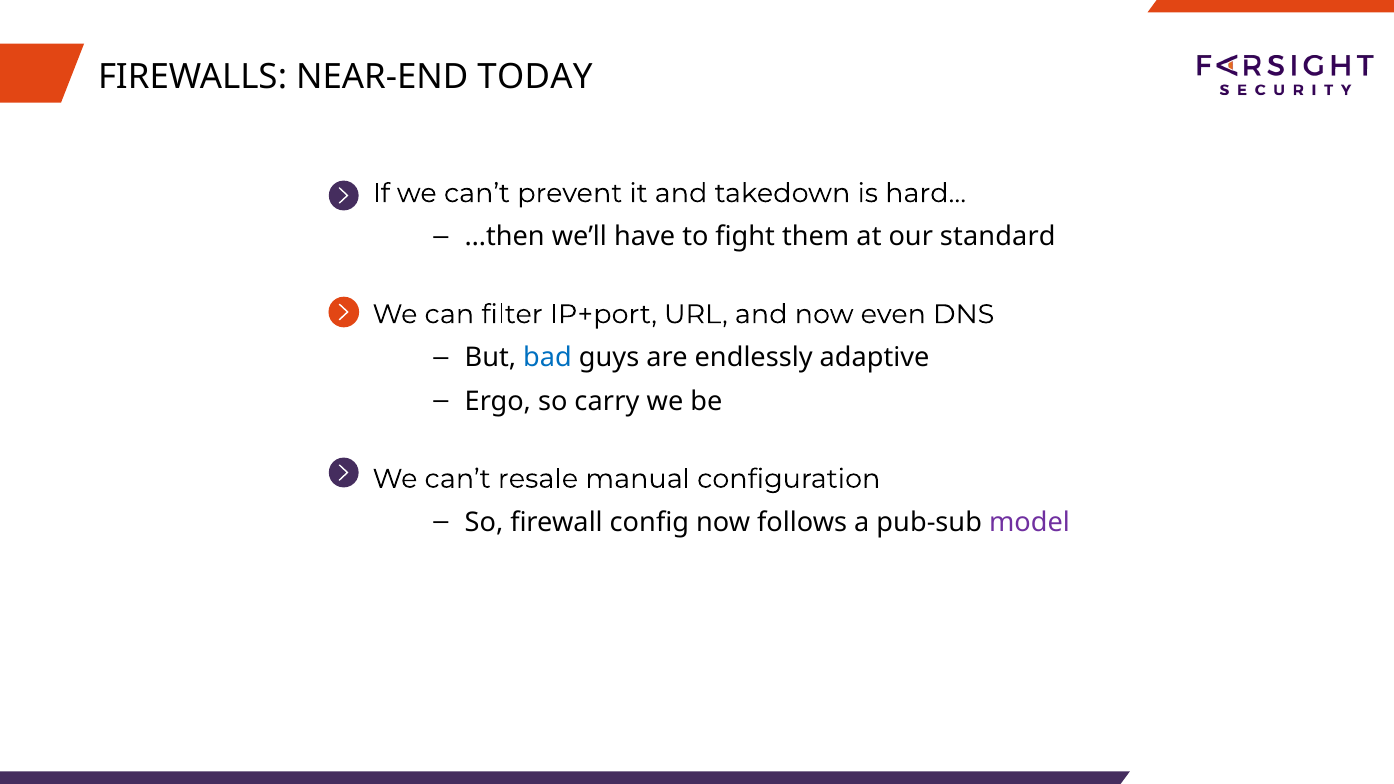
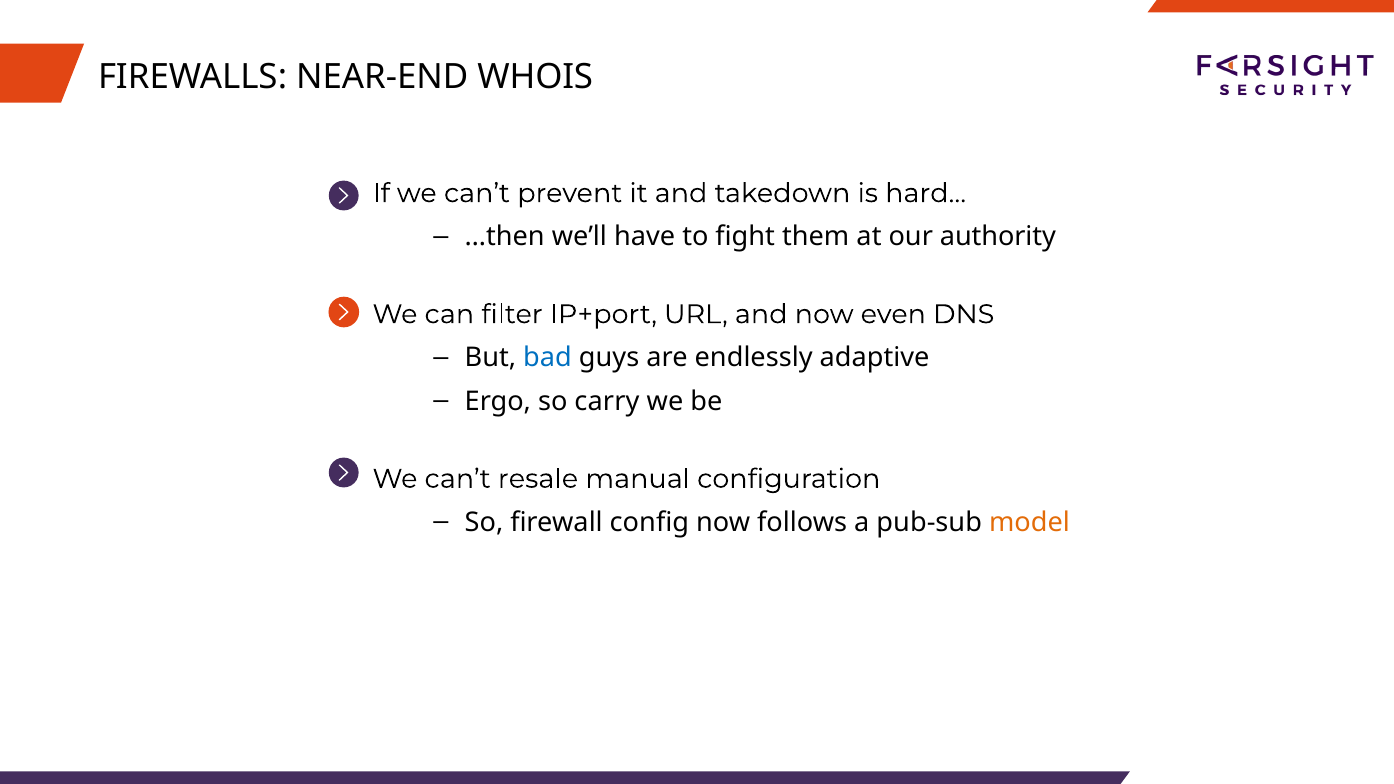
TODAY: TODAY -> WHOIS
standard: standard -> authority
model colour: purple -> orange
